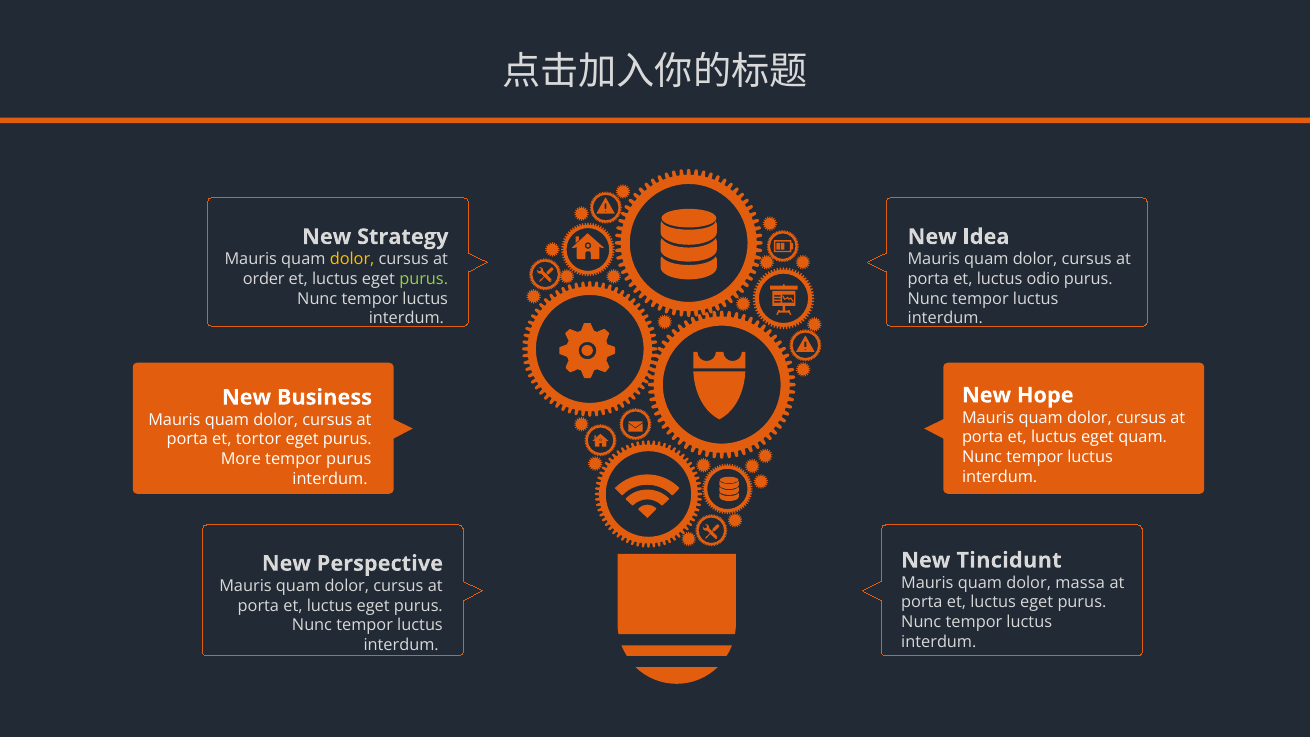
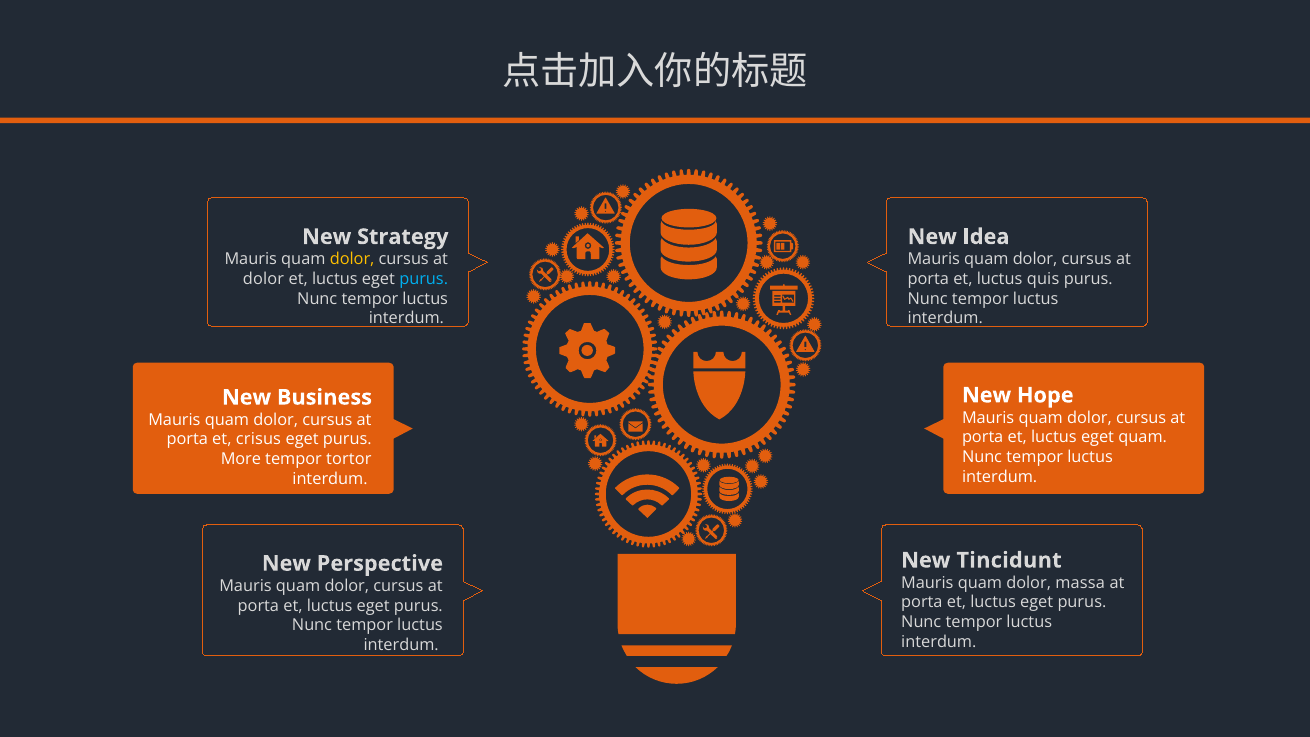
order at (264, 279): order -> dolor
purus at (424, 279) colour: light green -> light blue
odio: odio -> quis
tortor: tortor -> crisus
tempor purus: purus -> tortor
